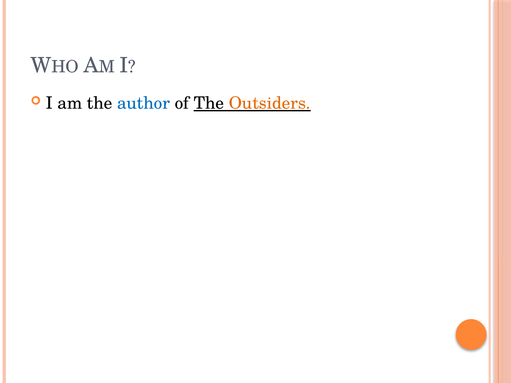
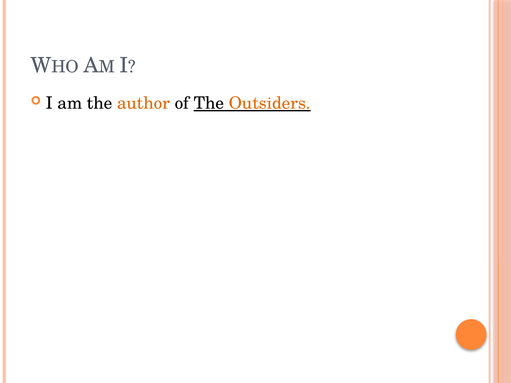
author colour: blue -> orange
